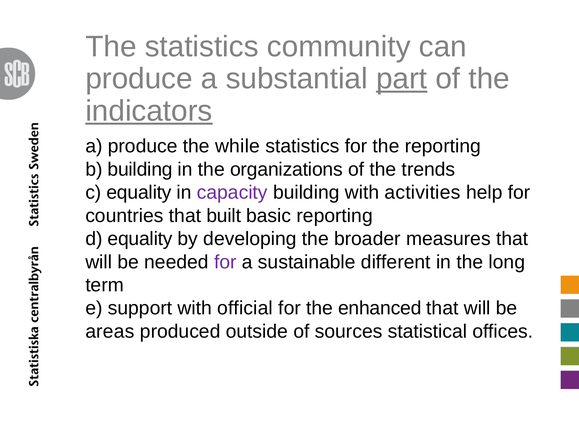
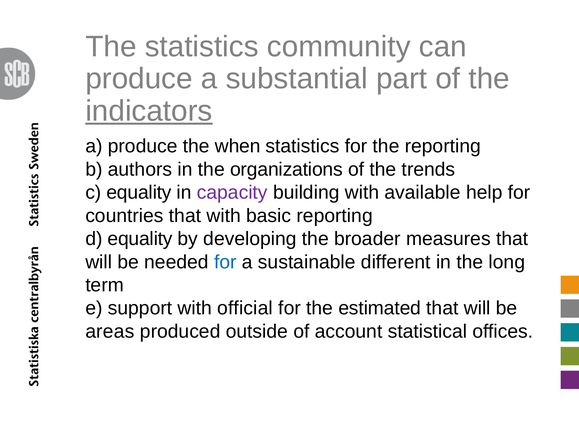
part underline: present -> none
while: while -> when
b building: building -> authors
activities: activities -> available
that built: built -> with
for at (225, 262) colour: purple -> blue
enhanced: enhanced -> estimated
sources: sources -> account
